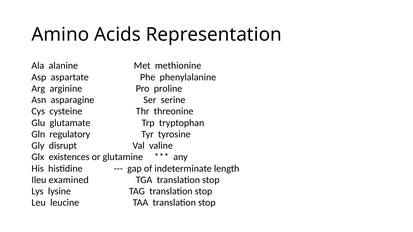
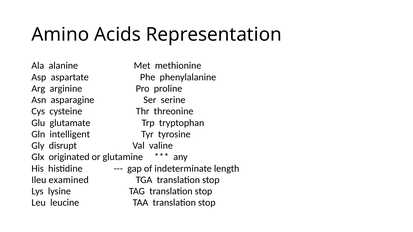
regulatory: regulatory -> intelligent
existences: existences -> originated
